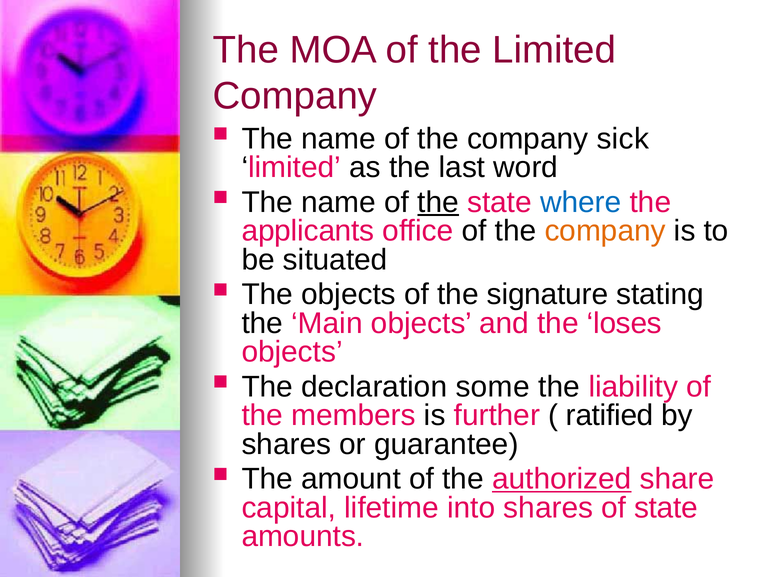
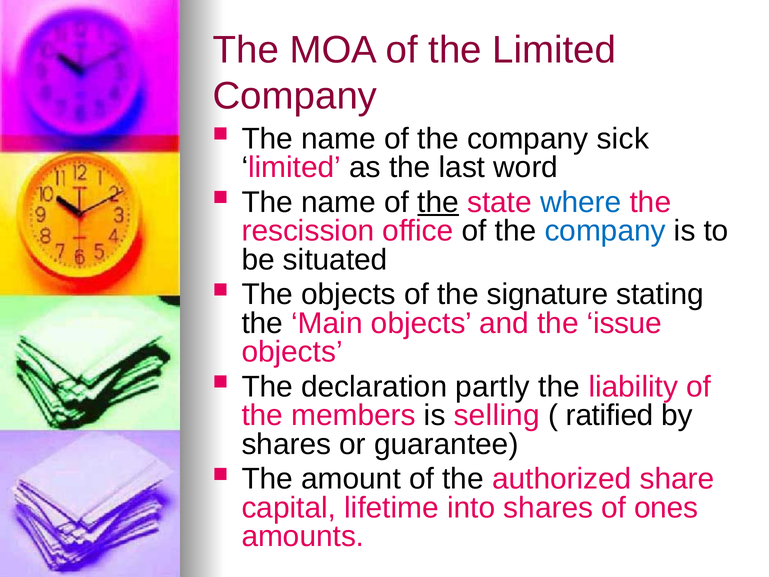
applicants: applicants -> rescission
company at (605, 231) colour: orange -> blue
loses: loses -> issue
some: some -> partly
further: further -> selling
authorized underline: present -> none
of state: state -> ones
